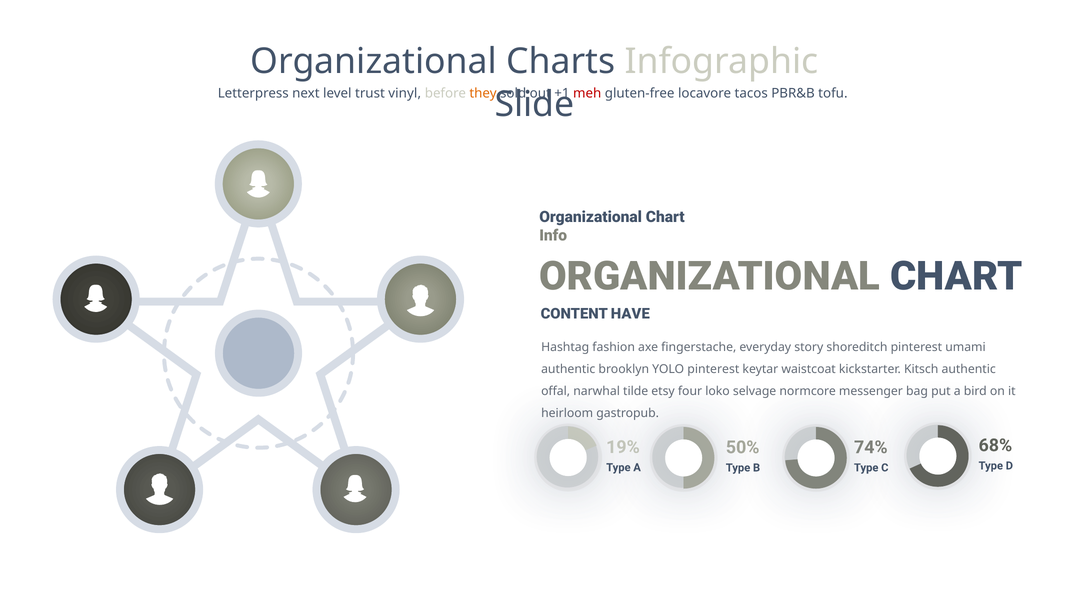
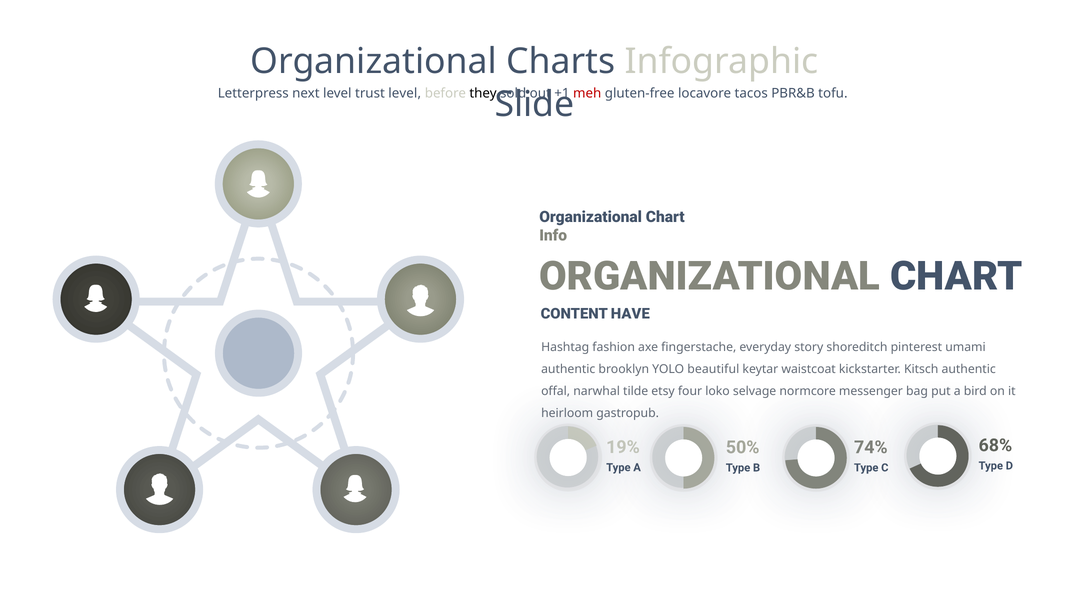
trust vinyl: vinyl -> level
they colour: orange -> black
YOLO pinterest: pinterest -> beautiful
